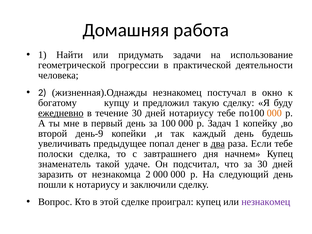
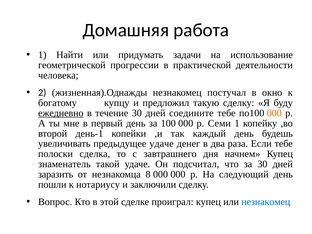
дней нотариусу: нотариусу -> соедините
Задач: Задач -> Семи
день-9: день-9 -> день-1
предыдущее попал: попал -> удаче
два underline: present -> none
незнакомца 2: 2 -> 8
незнакомец at (266, 202) colour: purple -> blue
